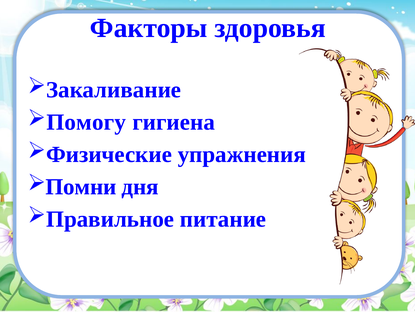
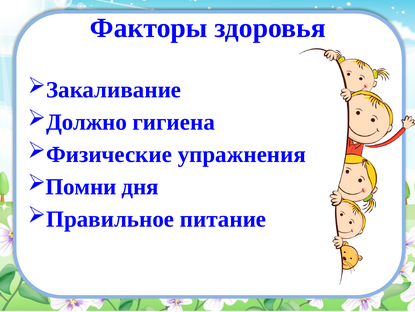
Помогу: Помогу -> Должно
